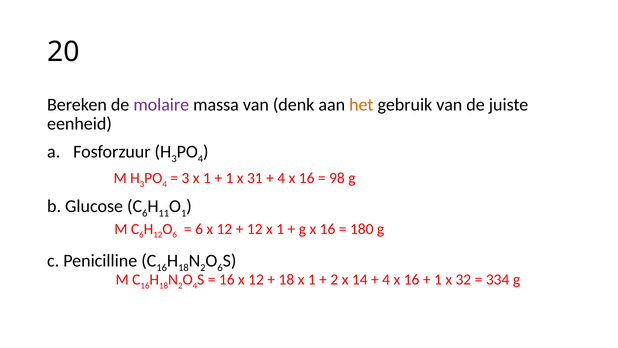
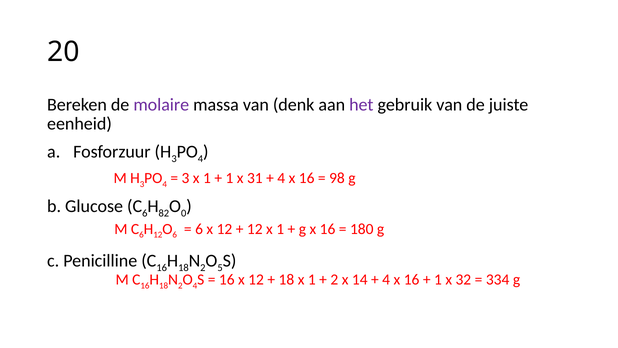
het colour: orange -> purple
11: 11 -> 82
1 at (184, 213): 1 -> 0
6 at (220, 268): 6 -> 5
